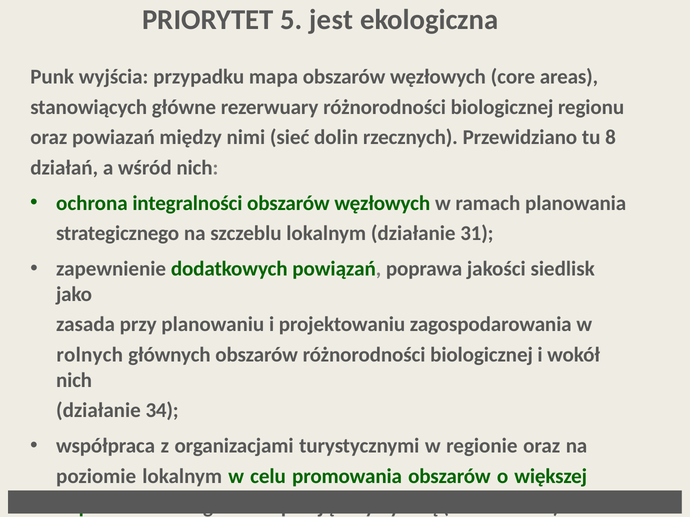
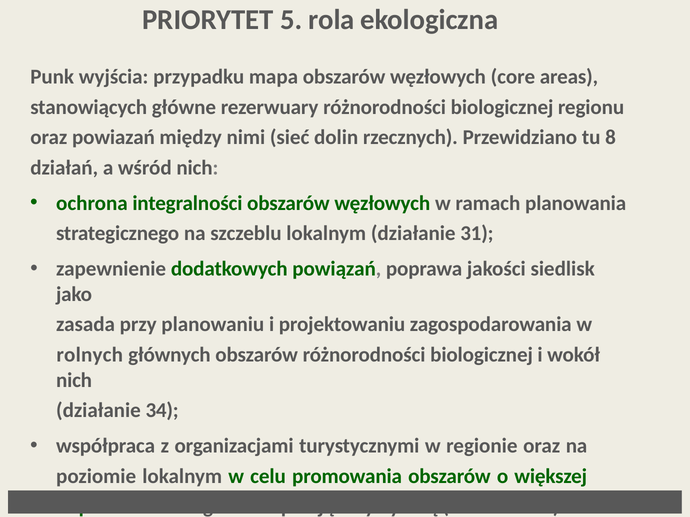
jest: jest -> rola
